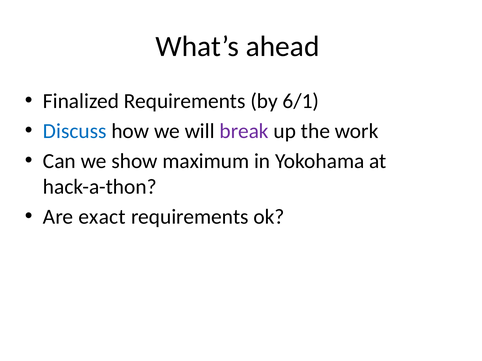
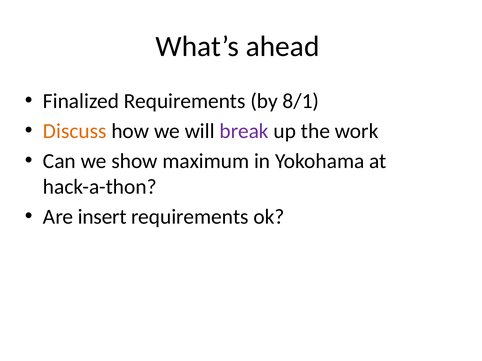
6/1: 6/1 -> 8/1
Discuss colour: blue -> orange
exact: exact -> insert
